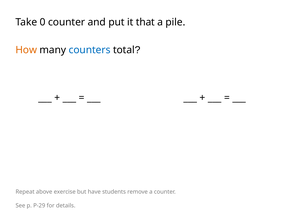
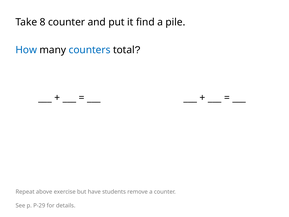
0: 0 -> 8
that: that -> find
How colour: orange -> blue
